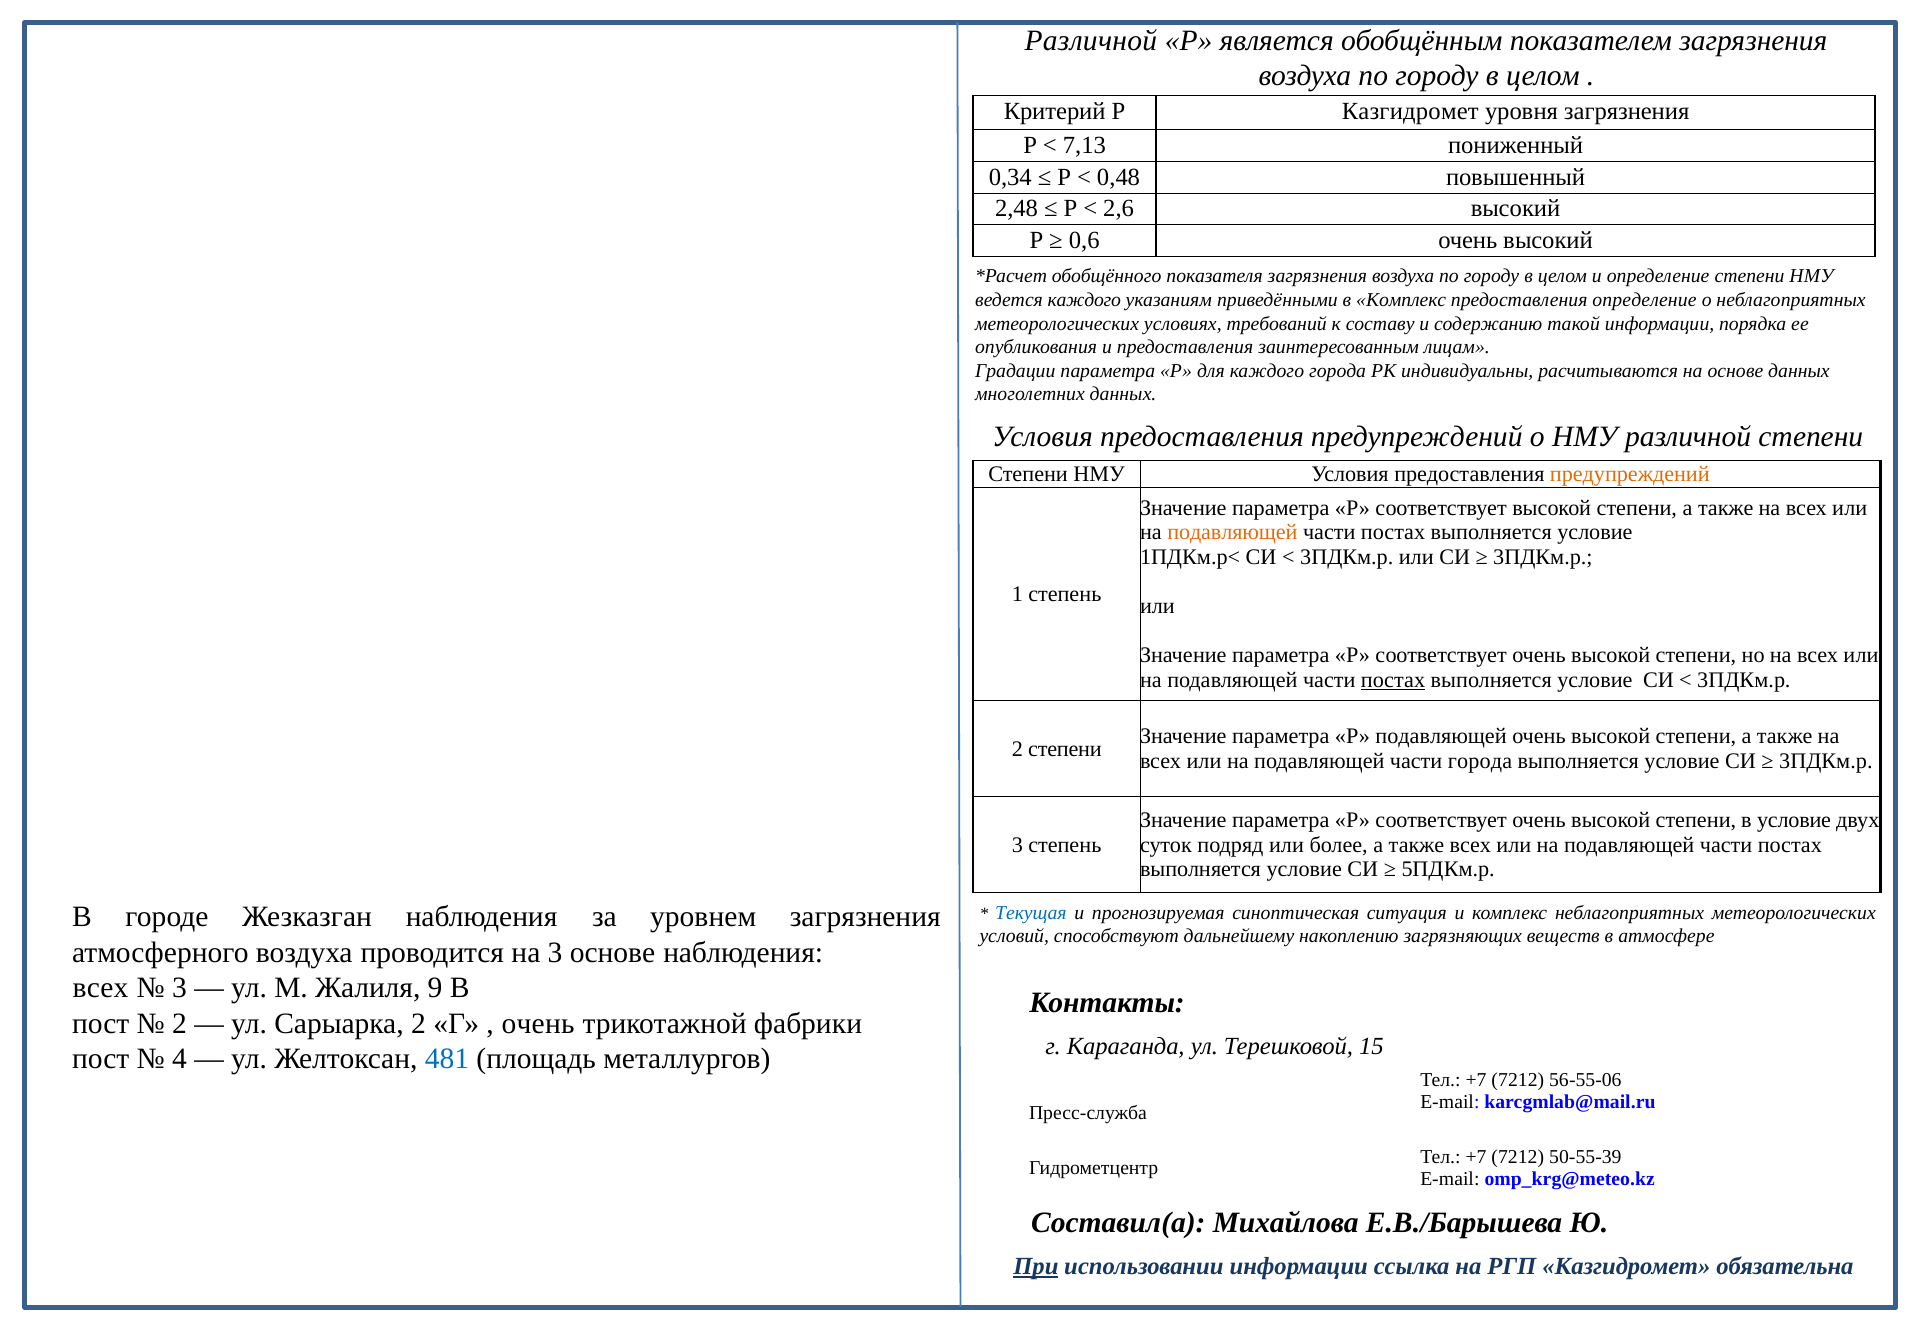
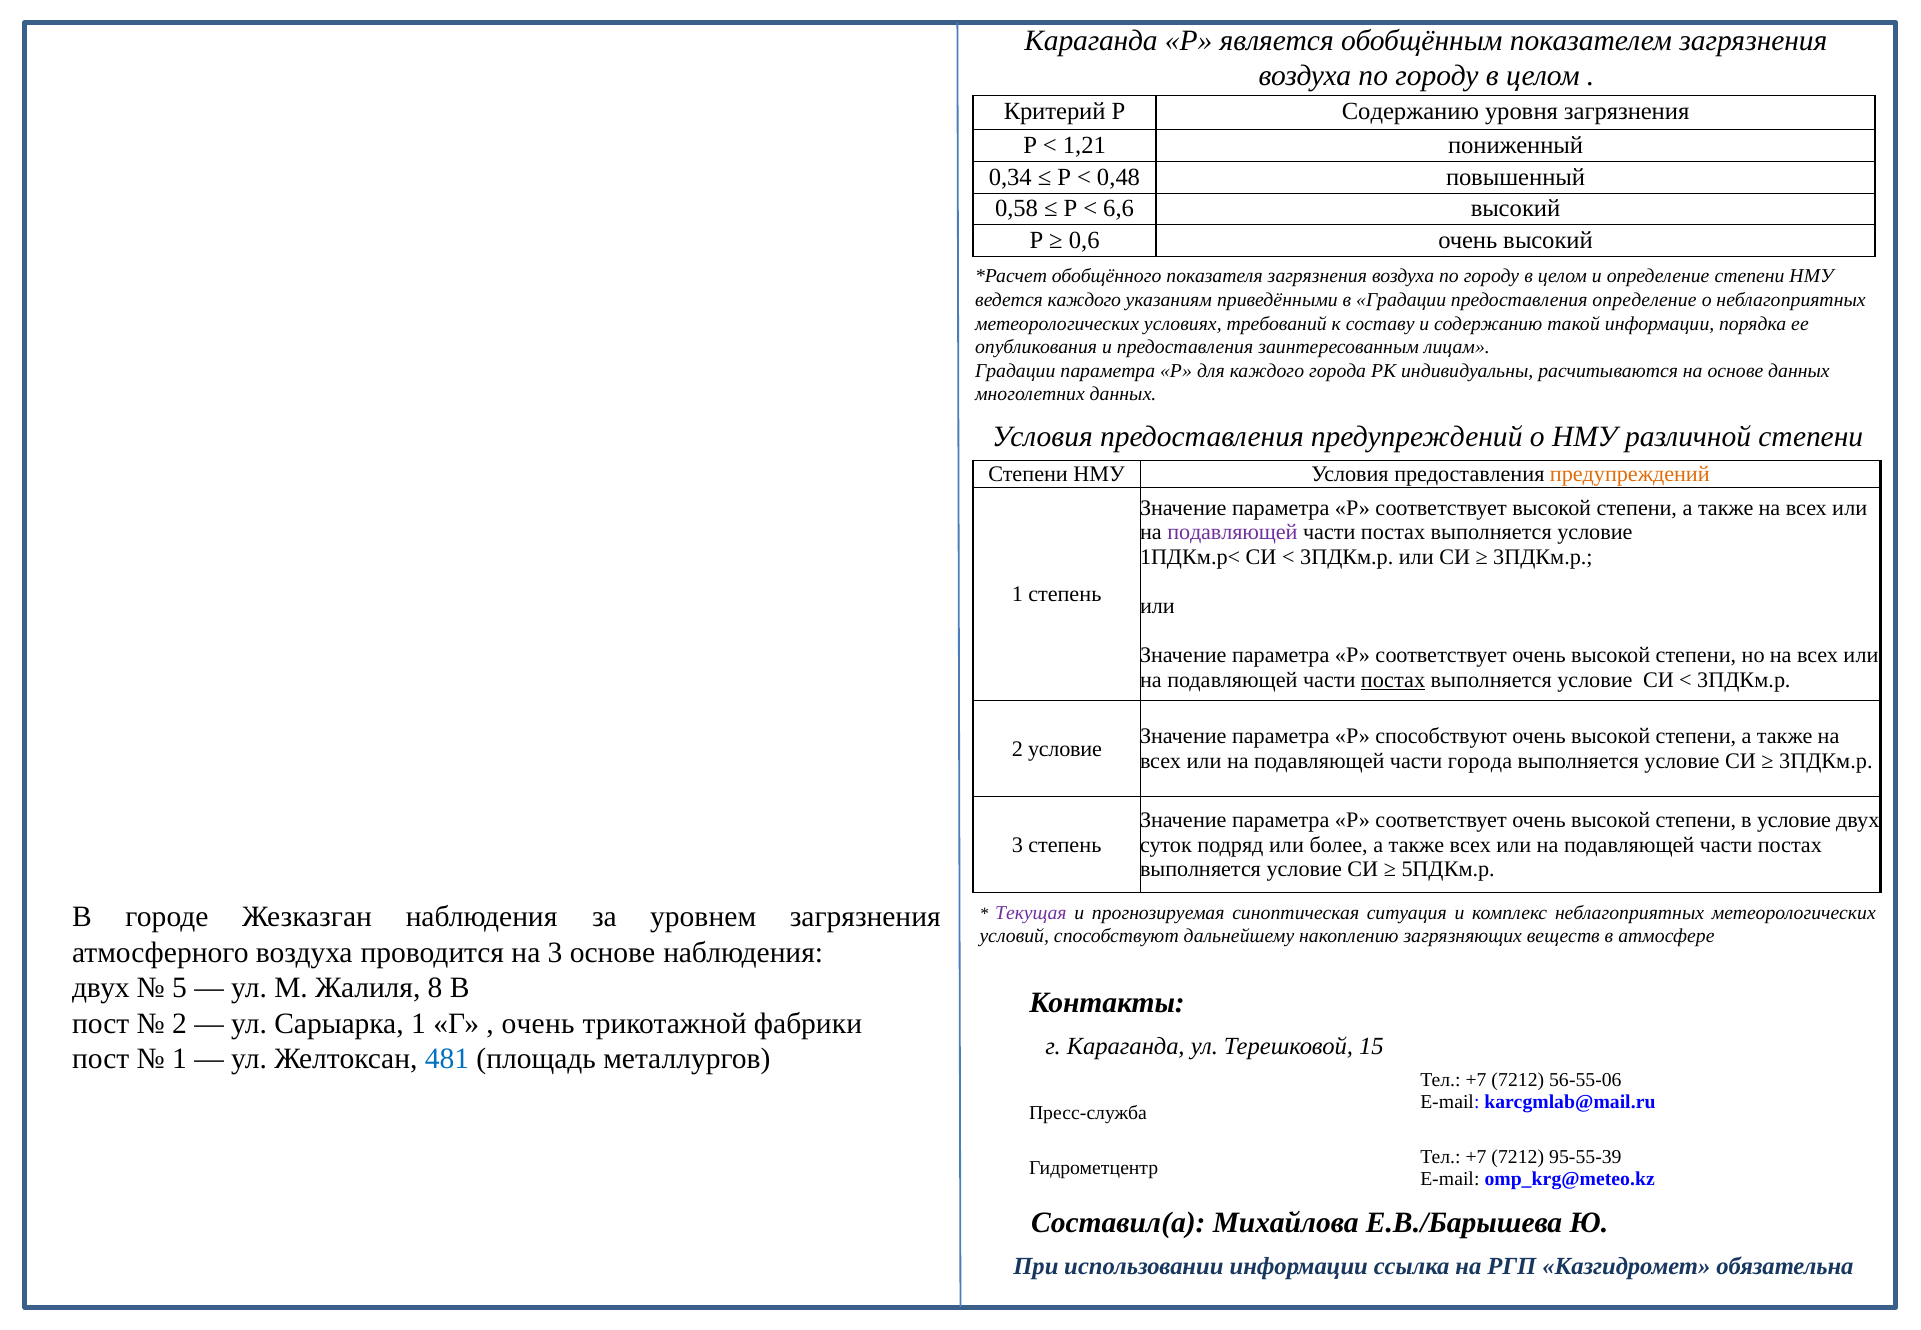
Различной at (1091, 40): Различной -> Караганда
Р Казгидромет: Казгидромет -> Содержанию
7,13: 7,13 -> 1,21
2,48: 2,48 -> 0,58
2,6: 2,6 -> 6,6
в Комплекс: Комплекс -> Градации
подавляющей at (1232, 533) colour: orange -> purple
Р подавляющей: подавляющей -> способствуют
2 степени: степени -> условие
Текущая colour: blue -> purple
всех at (101, 988): всех -> двух
3 at (180, 988): 3 -> 5
9: 9 -> 8
Сарыарка 2: 2 -> 1
4 at (180, 1059): 4 -> 1
50-55-39: 50-55-39 -> 95-55-39
При underline: present -> none
